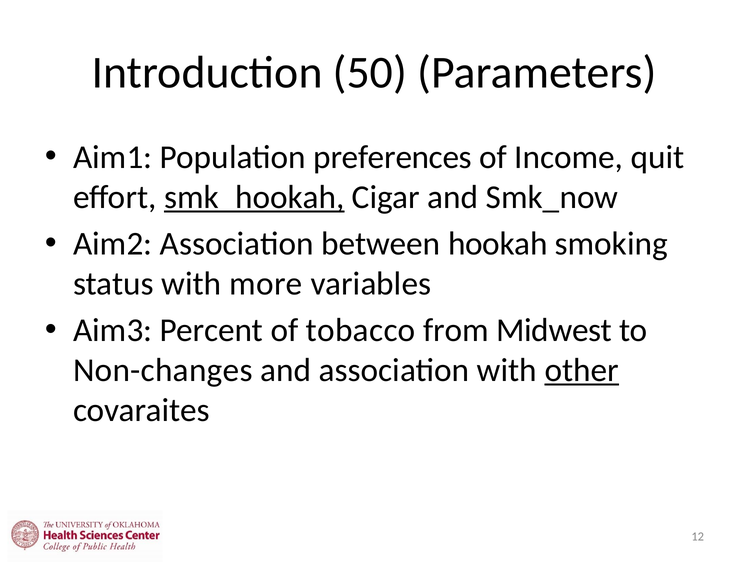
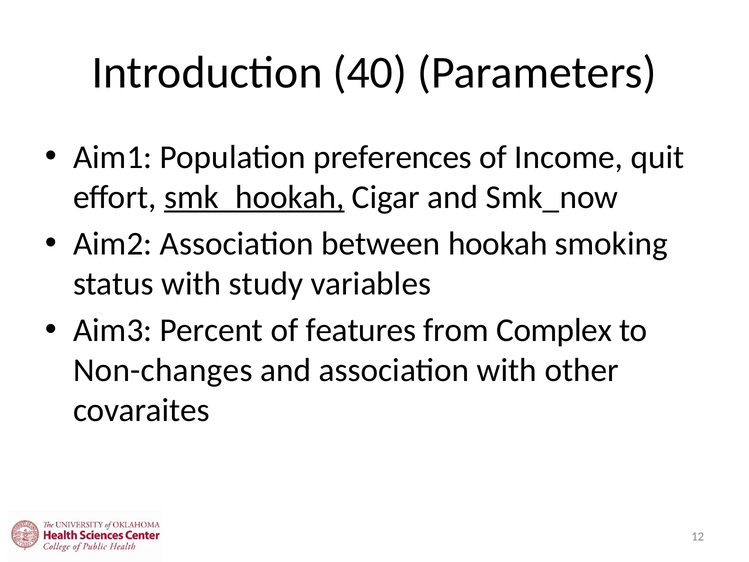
50: 50 -> 40
more: more -> study
tobacco: tobacco -> features
Midwest: Midwest -> Complex
other underline: present -> none
